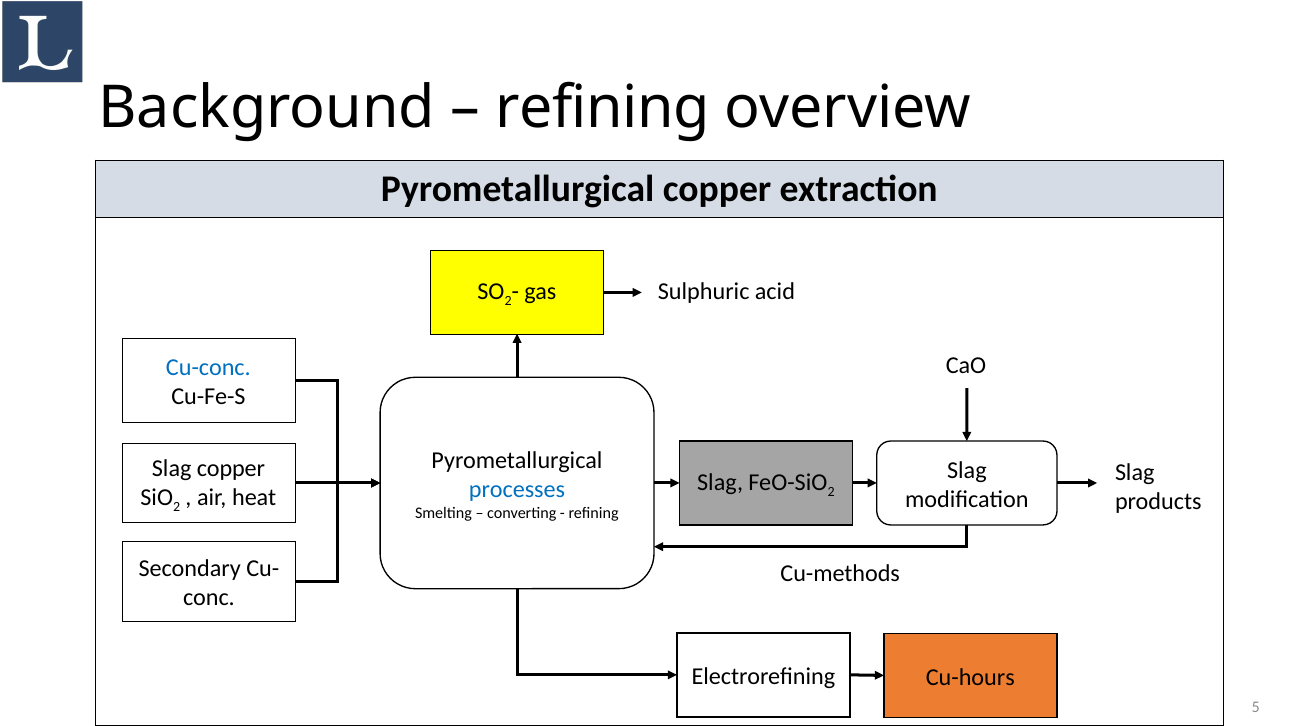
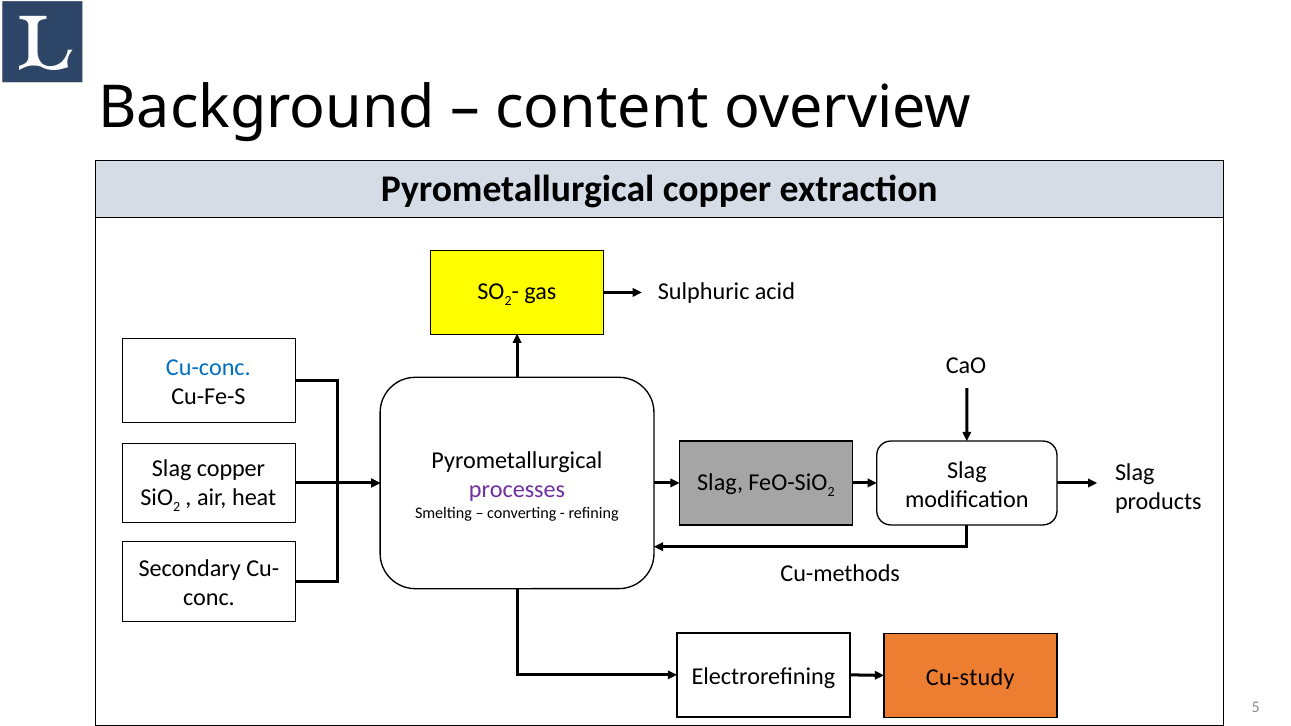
refining at (603, 108): refining -> content
processes colour: blue -> purple
Cu-hours: Cu-hours -> Cu-study
